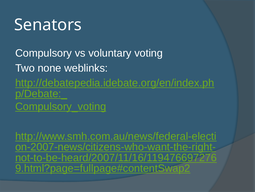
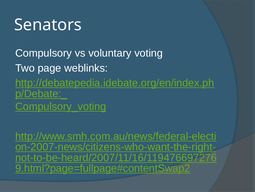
none: none -> page
